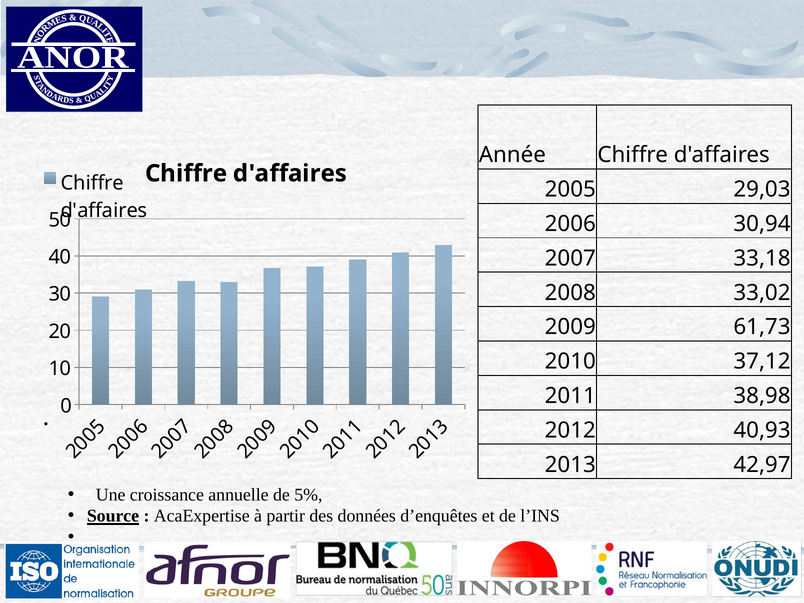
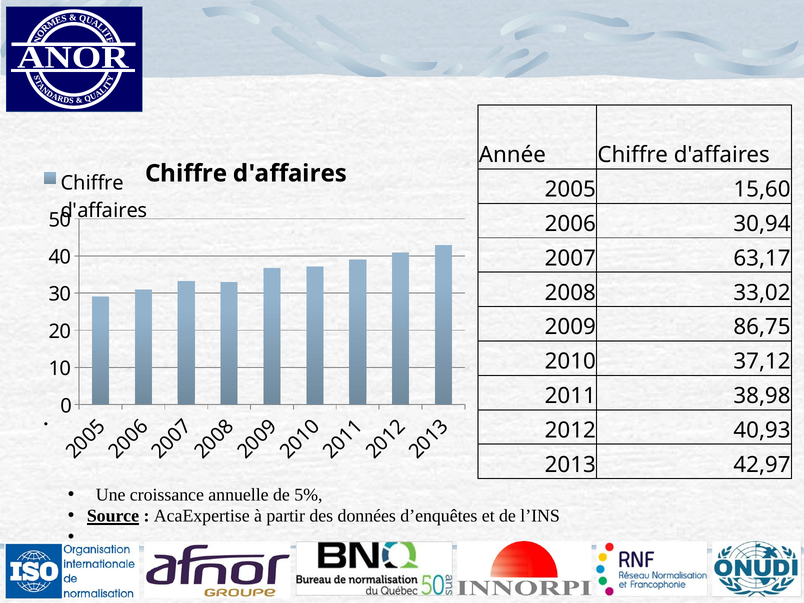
29,03: 29,03 -> 15,60
33,18: 33,18 -> 63,17
61,73: 61,73 -> 86,75
